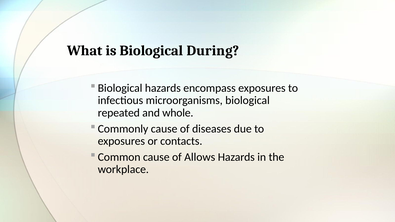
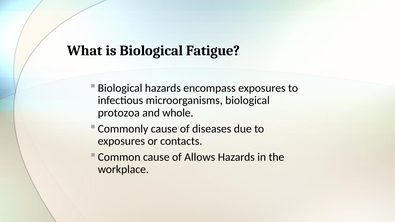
During: During -> Fatigue
repeated: repeated -> protozoa
